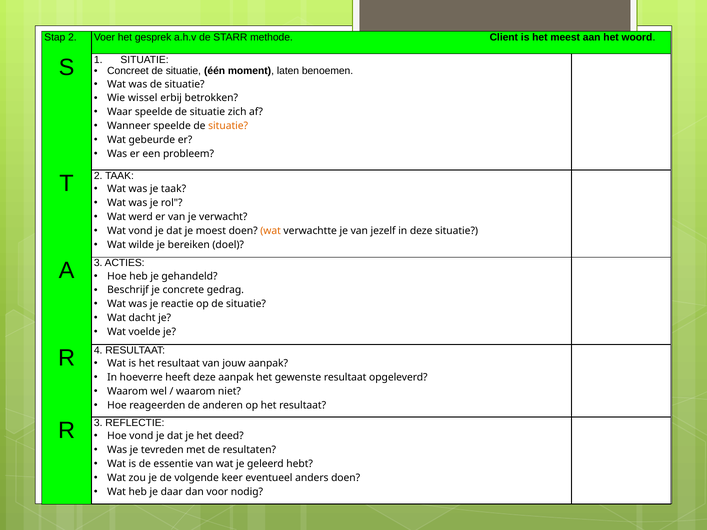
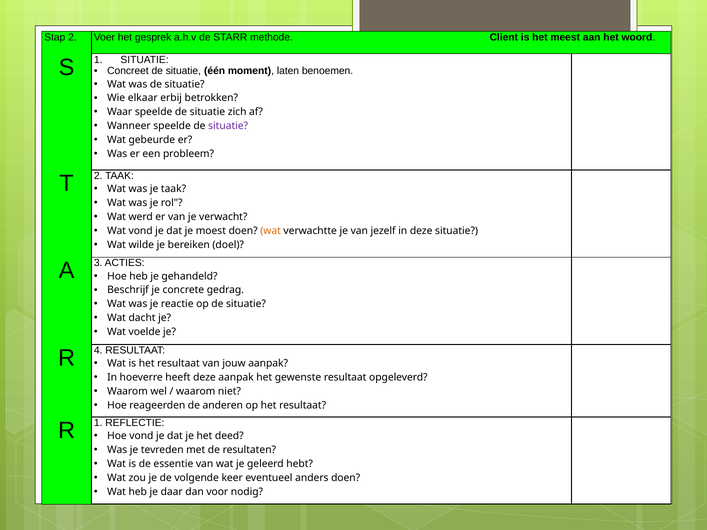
wissel: wissel -> elkaar
situatie at (228, 126) colour: orange -> purple
R 3: 3 -> 1
